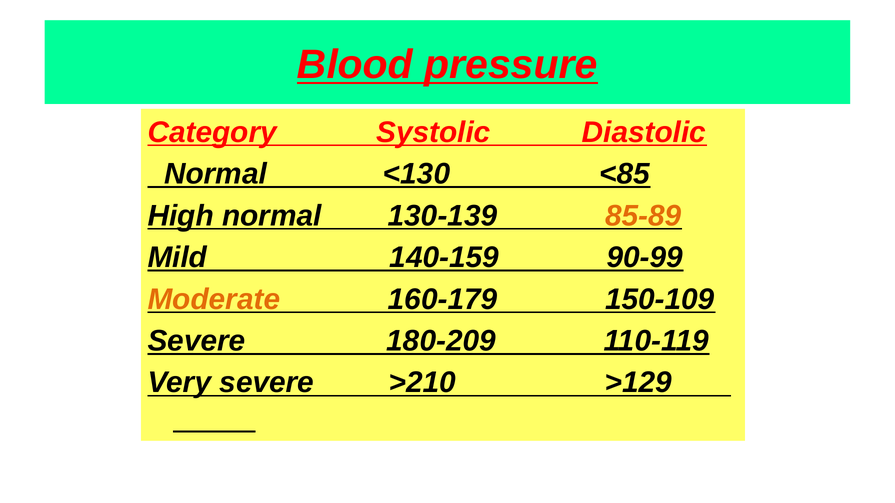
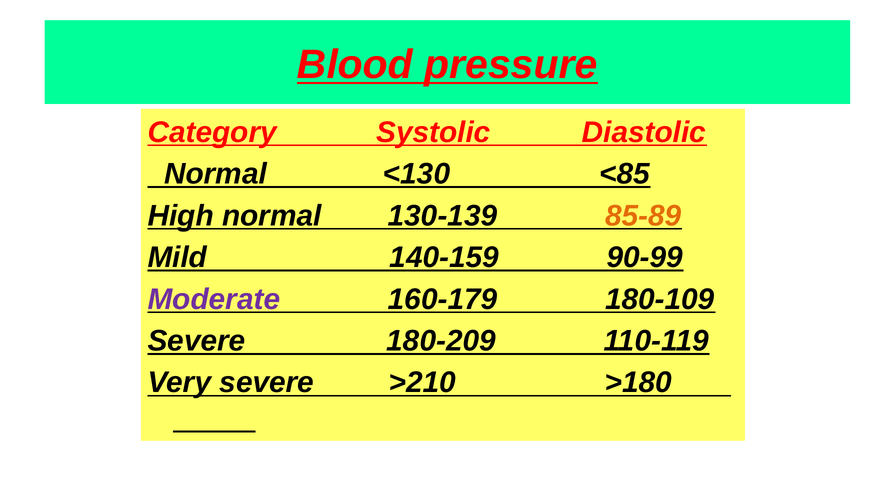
Moderate colour: orange -> purple
150-109: 150-109 -> 180-109
>129: >129 -> >180
